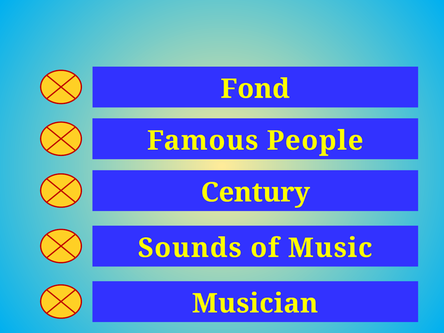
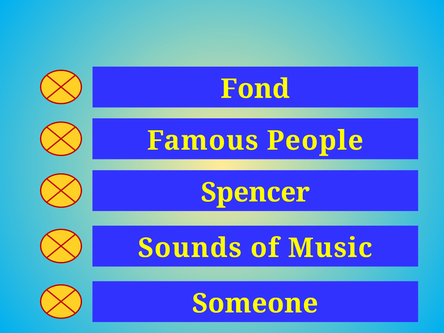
Century: Century -> Spencer
Musician: Musician -> Someone
